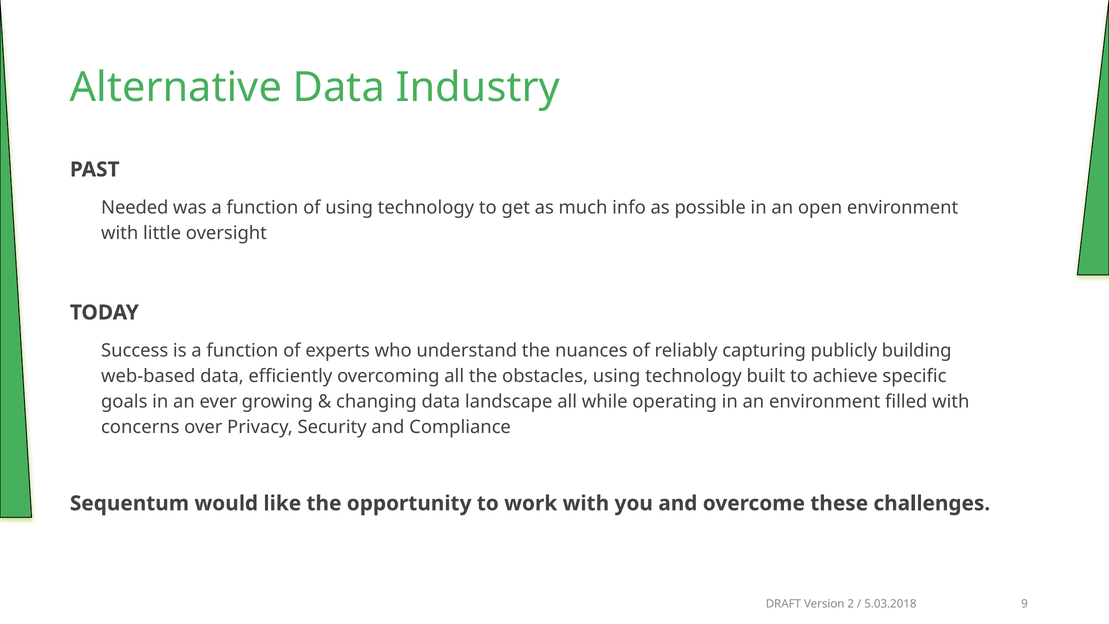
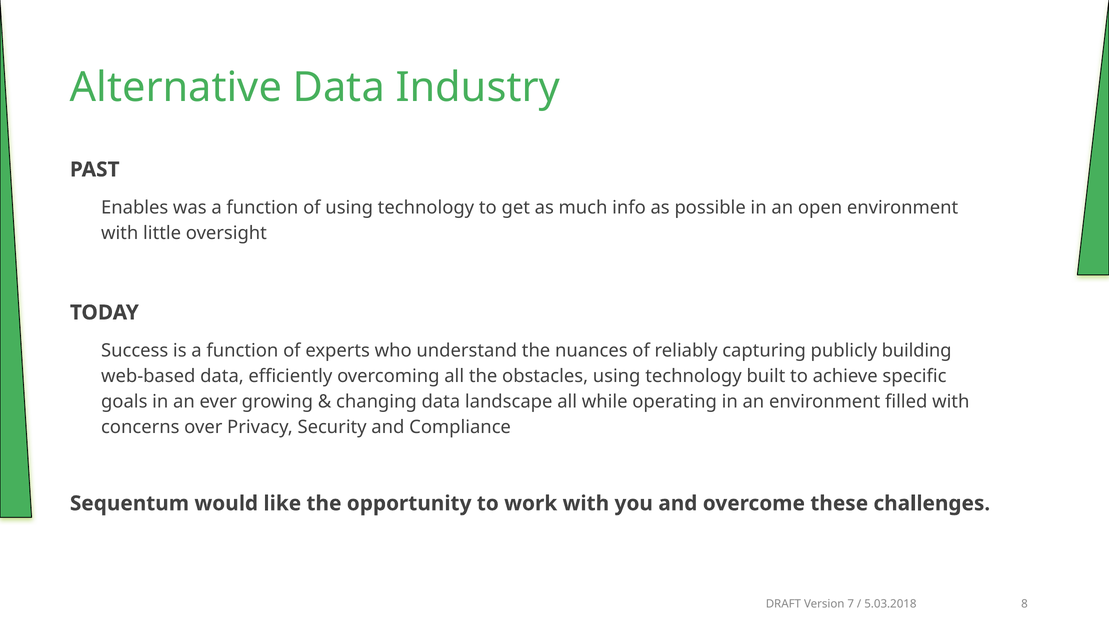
Needed: Needed -> Enables
2: 2 -> 7
9: 9 -> 8
